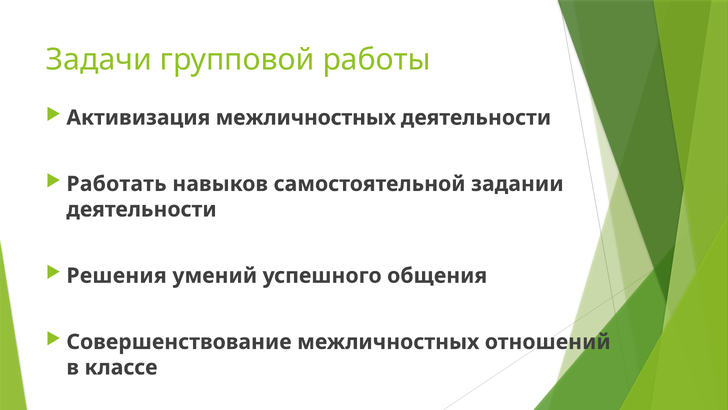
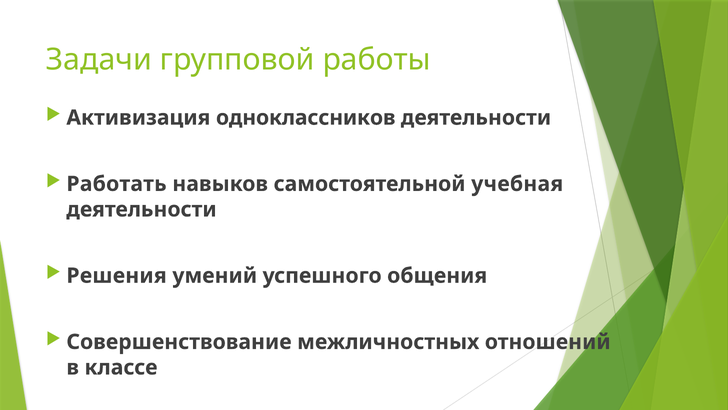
Активизация межличностных: межличностных -> одноклассников
задании: задании -> учебная
